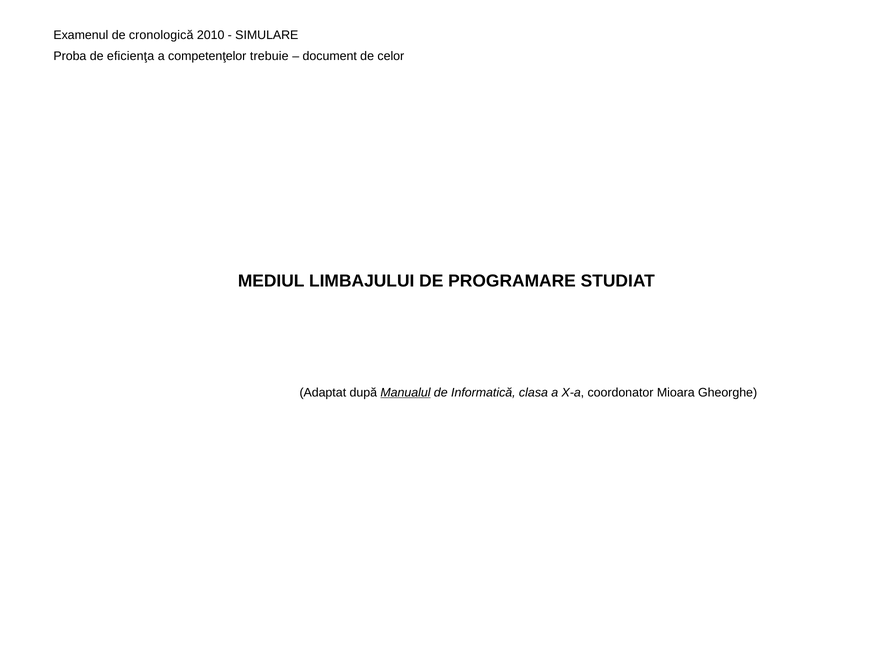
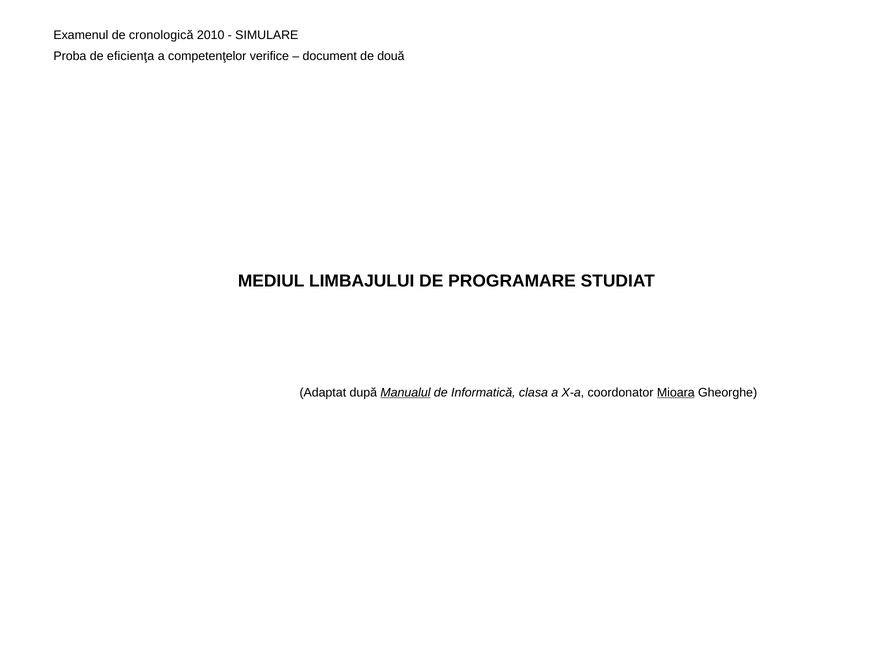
trebuie: trebuie -> verifice
celor: celor -> două
Mioara underline: none -> present
